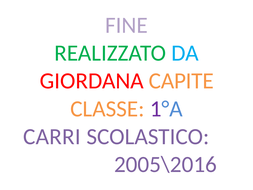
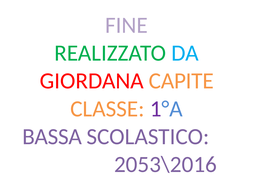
CARRI: CARRI -> BASSA
2005\2016: 2005\2016 -> 2053\2016
